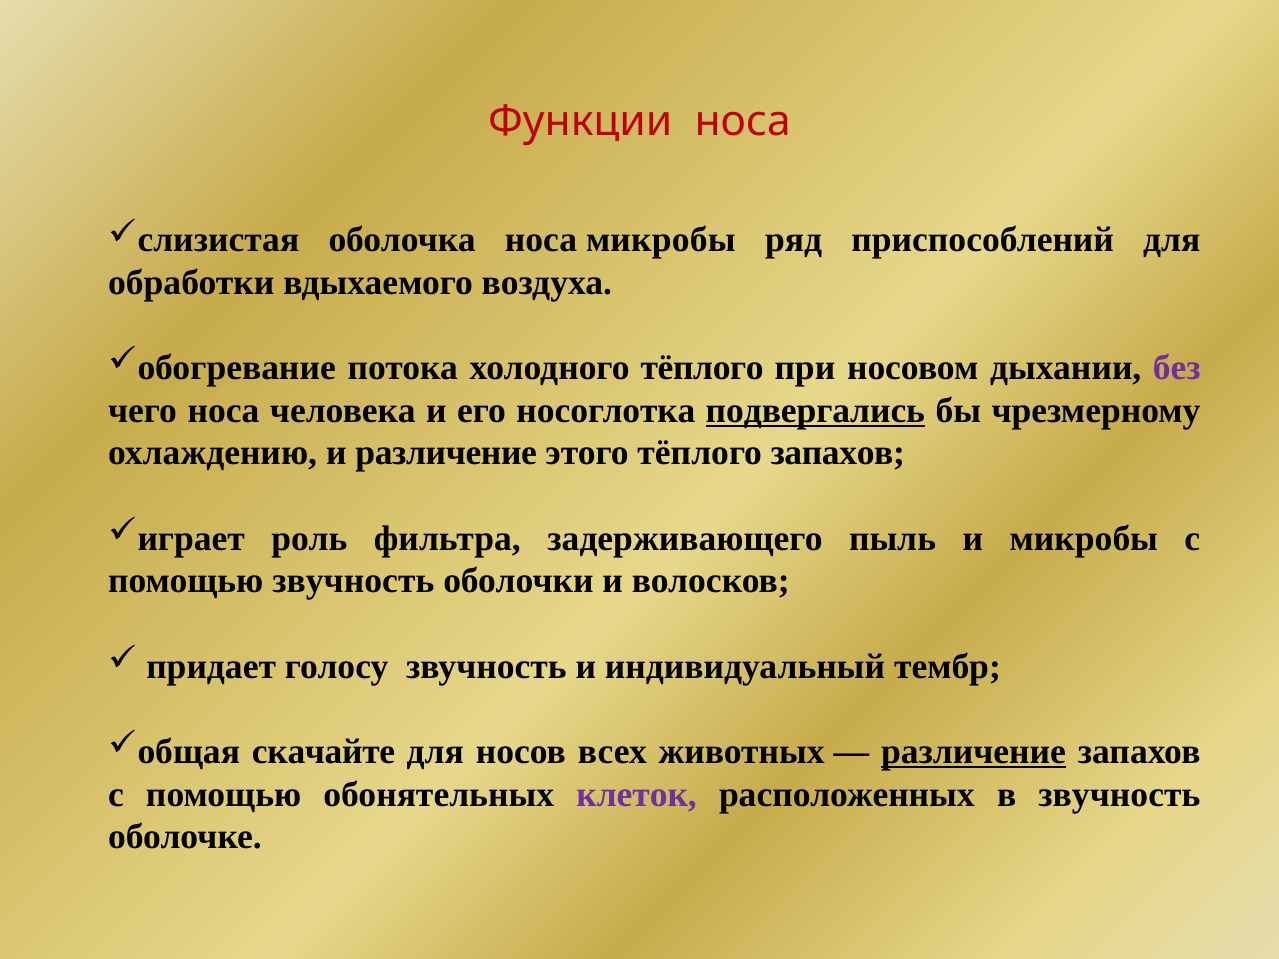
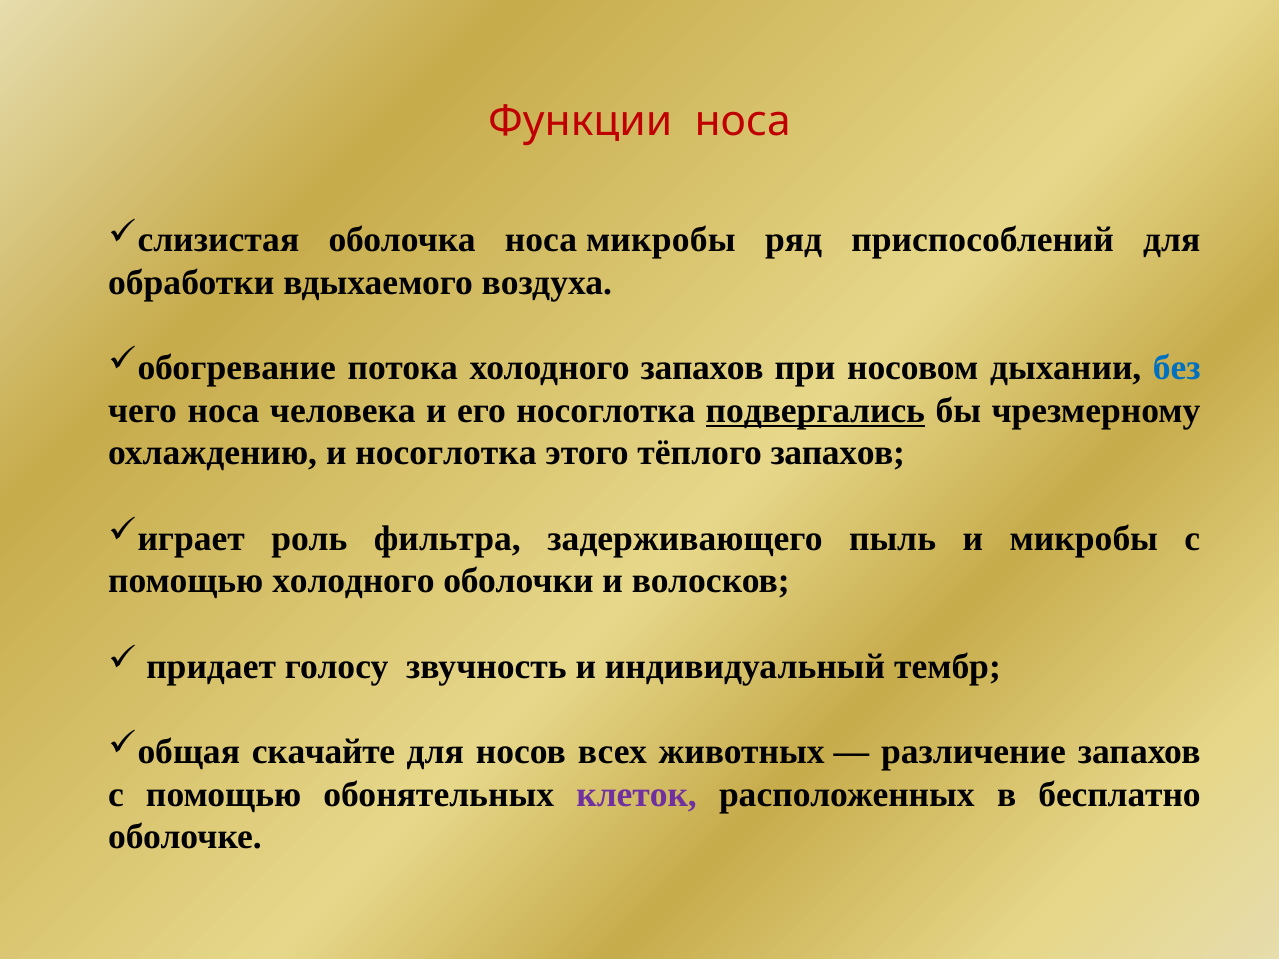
холодного тёплого: тёплого -> запахов
без colour: purple -> blue
и различение: различение -> носоглотка
помощью звучность: звучность -> холодного
различение at (974, 752) underline: present -> none
в звучность: звучность -> бесплатно
